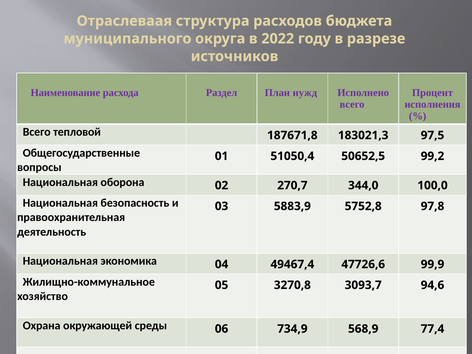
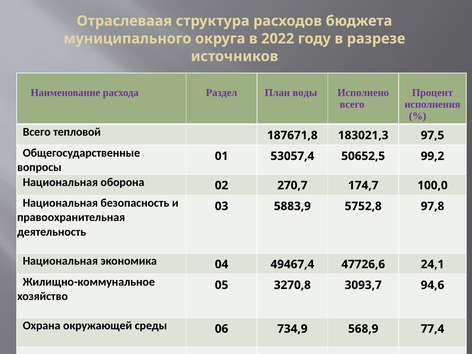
нужд: нужд -> воды
51050,4: 51050,4 -> 53057,4
344,0: 344,0 -> 174,7
99,9: 99,9 -> 24,1
